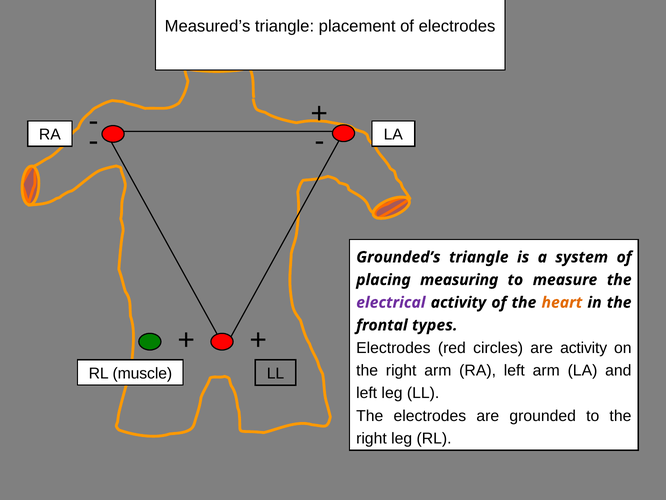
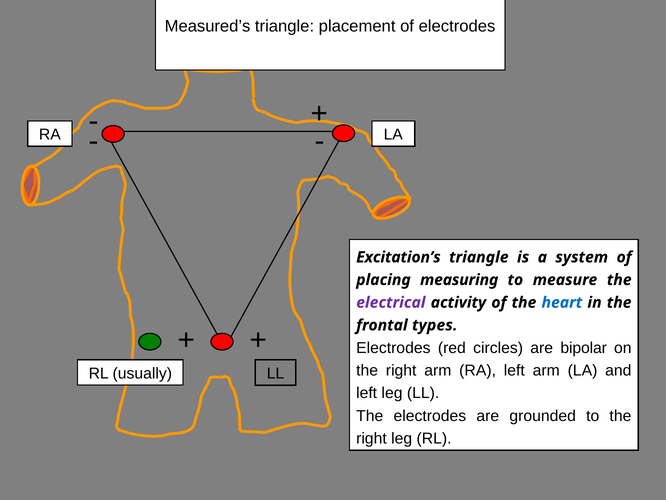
Grounded’s: Grounded’s -> Excitation’s
heart colour: orange -> blue
are activity: activity -> bipolar
muscle: muscle -> usually
